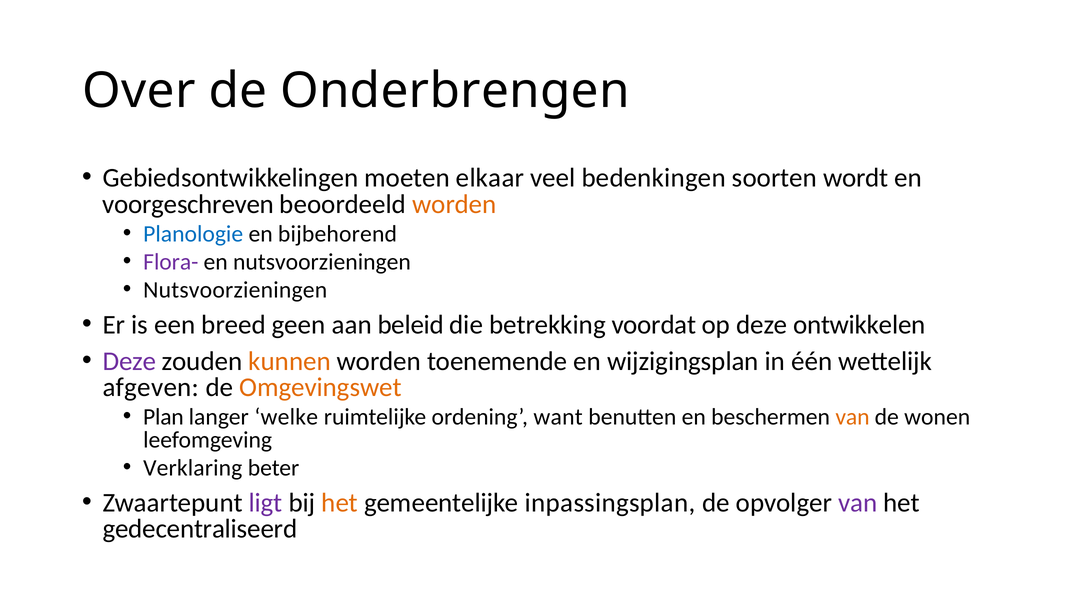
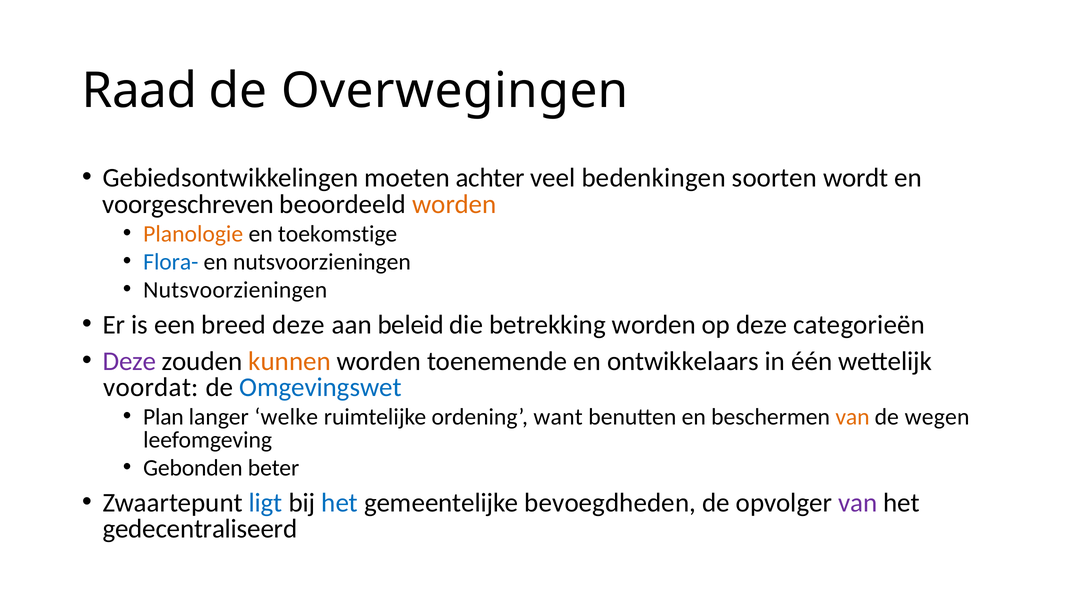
Over: Over -> Raad
Onderbrengen: Onderbrengen -> Overwegingen
elkaar: elkaar -> achter
Planologie colour: blue -> orange
bijbehorend: bijbehorend -> toekomstige
Flora- colour: purple -> blue
breed geen: geen -> deze
betrekking voordat: voordat -> worden
ontwikkelen: ontwikkelen -> categorieën
wijzigingsplan: wijzigingsplan -> ontwikkelaars
afgeven: afgeven -> voordat
Omgevingswet colour: orange -> blue
wonen: wonen -> wegen
Verklaring: Verklaring -> Gebonden
ligt colour: purple -> blue
het at (340, 503) colour: orange -> blue
inpassingsplan: inpassingsplan -> bevoegdheden
